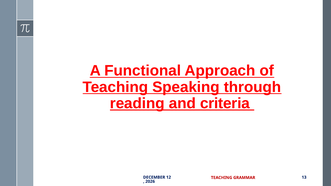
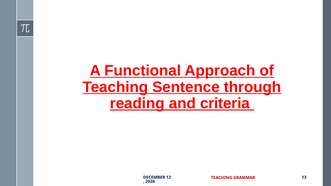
Speaking: Speaking -> Sentence
